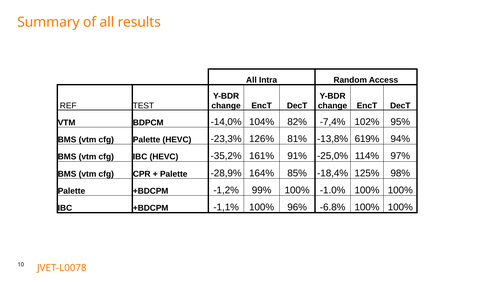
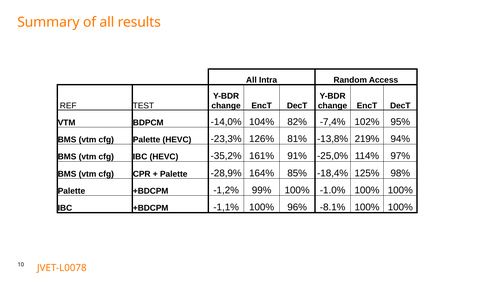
619%: 619% -> 219%
-6.8%: -6.8% -> -8.1%
